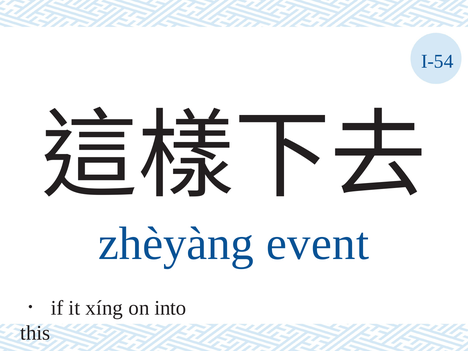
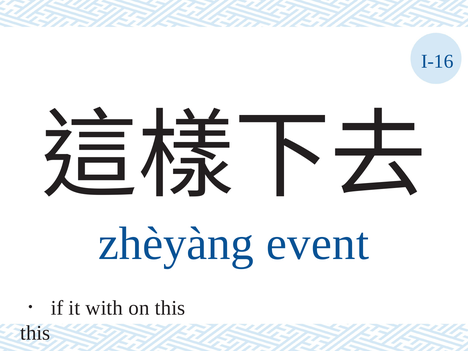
I-54: I-54 -> I-16
xíng: xíng -> with
on into: into -> this
